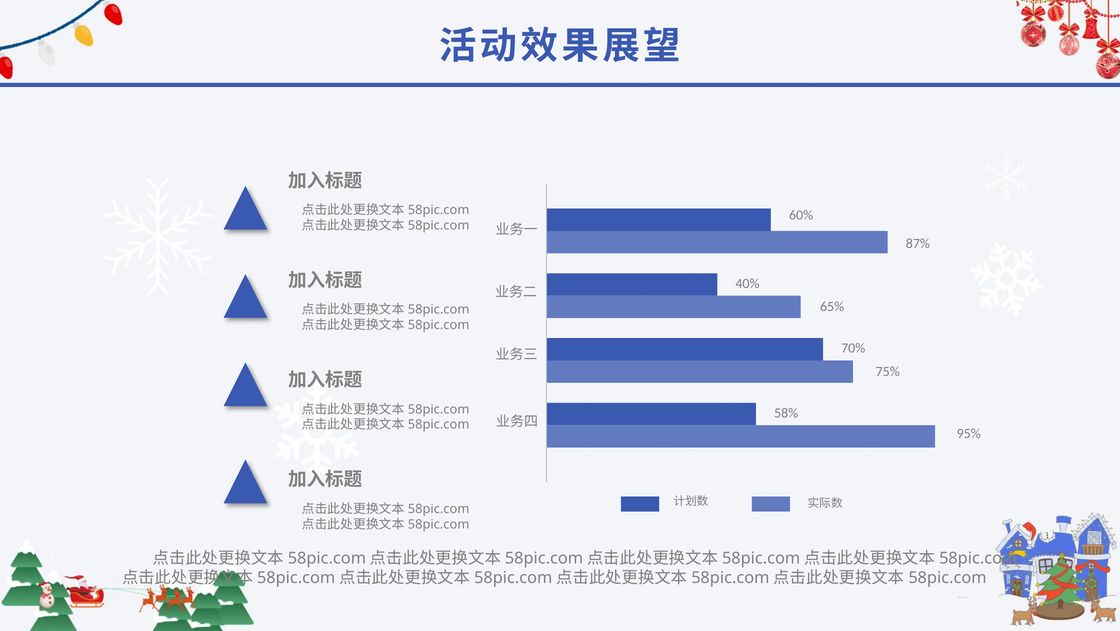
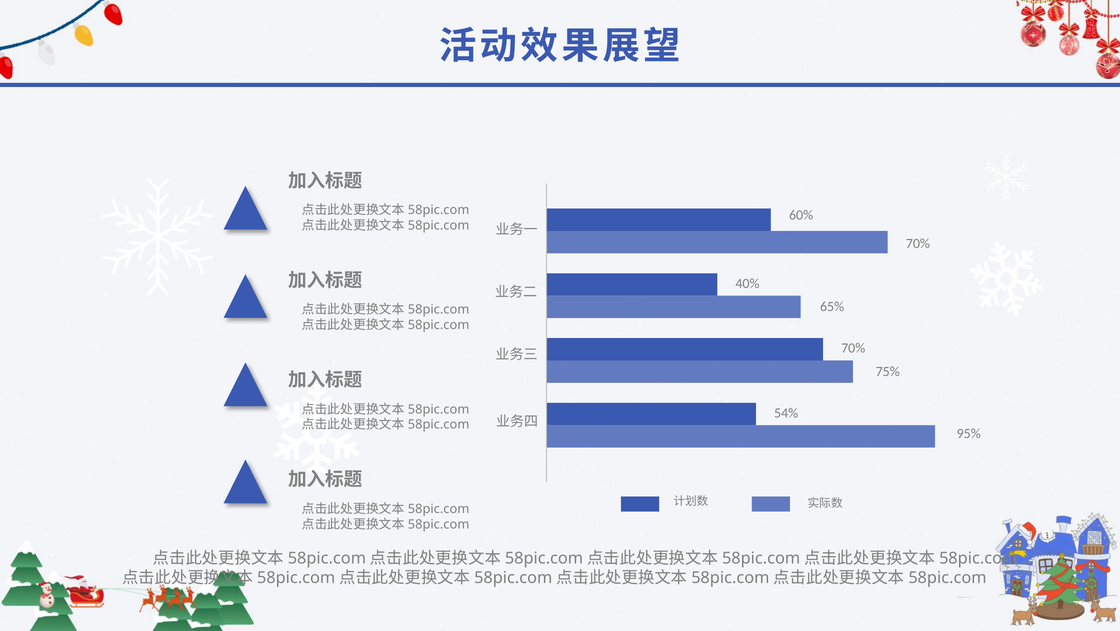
87% at (918, 244): 87% -> 70%
58%: 58% -> 54%
